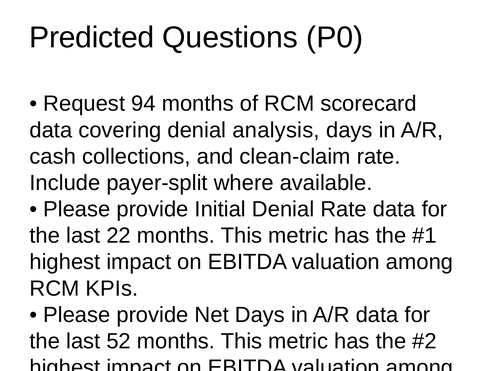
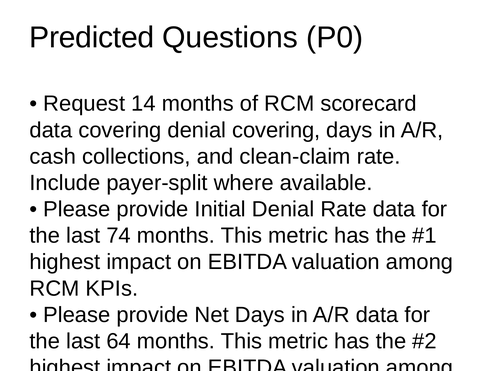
94: 94 -> 14
denial analysis: analysis -> covering
22: 22 -> 74
52: 52 -> 64
